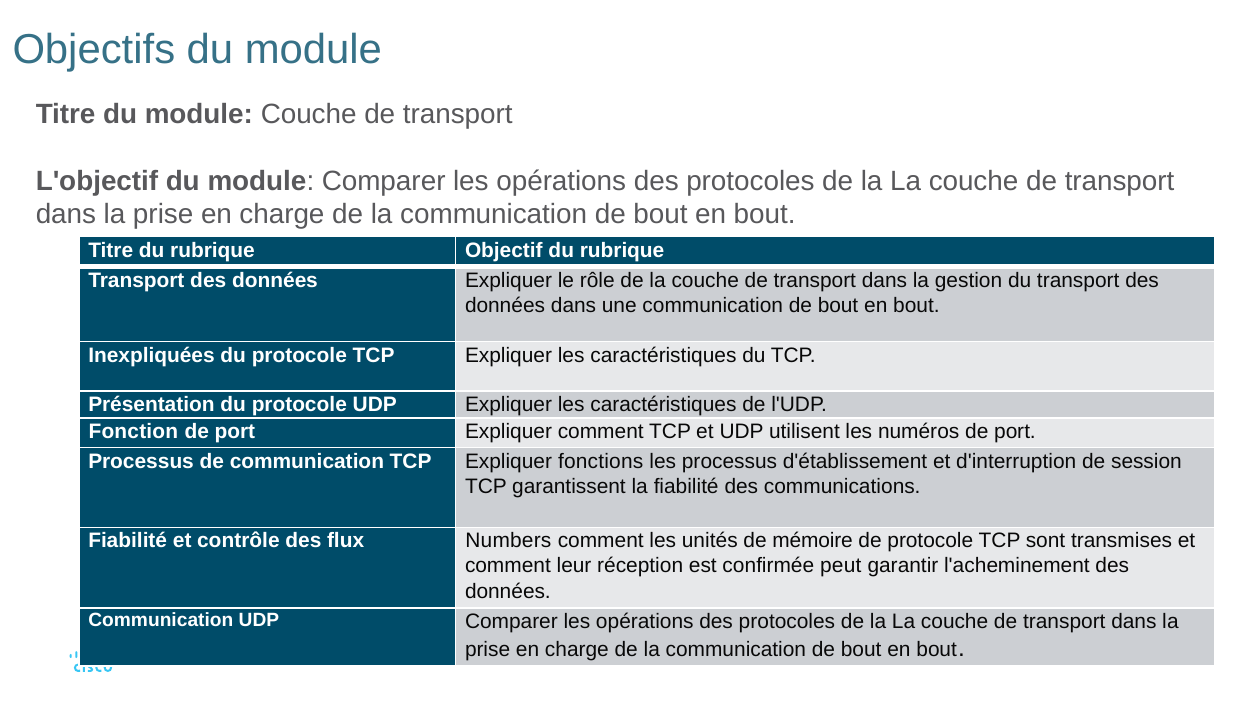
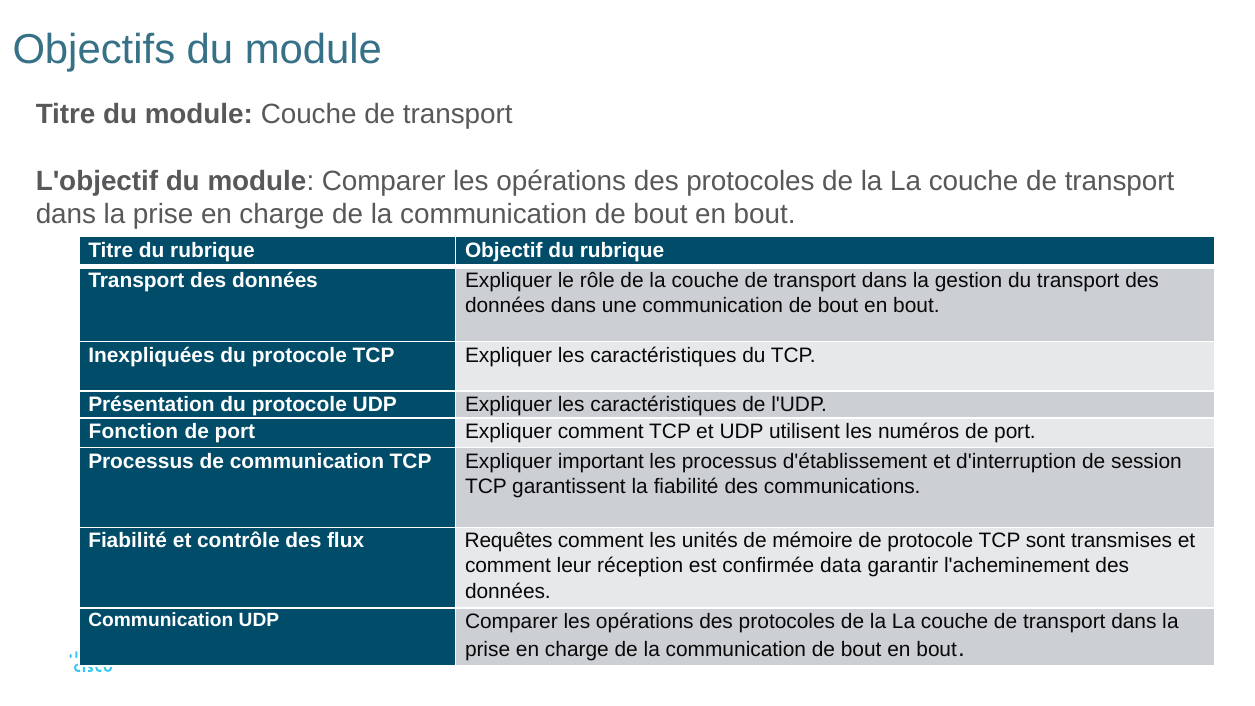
fonctions: fonctions -> important
Numbers: Numbers -> Requêtes
peut: peut -> data
